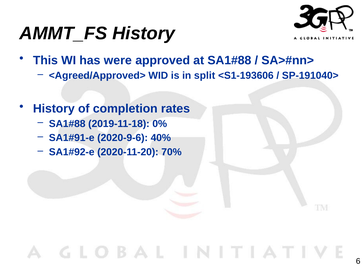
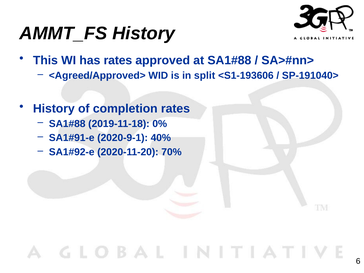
has were: were -> rates
2020-9-6: 2020-9-6 -> 2020-9-1
